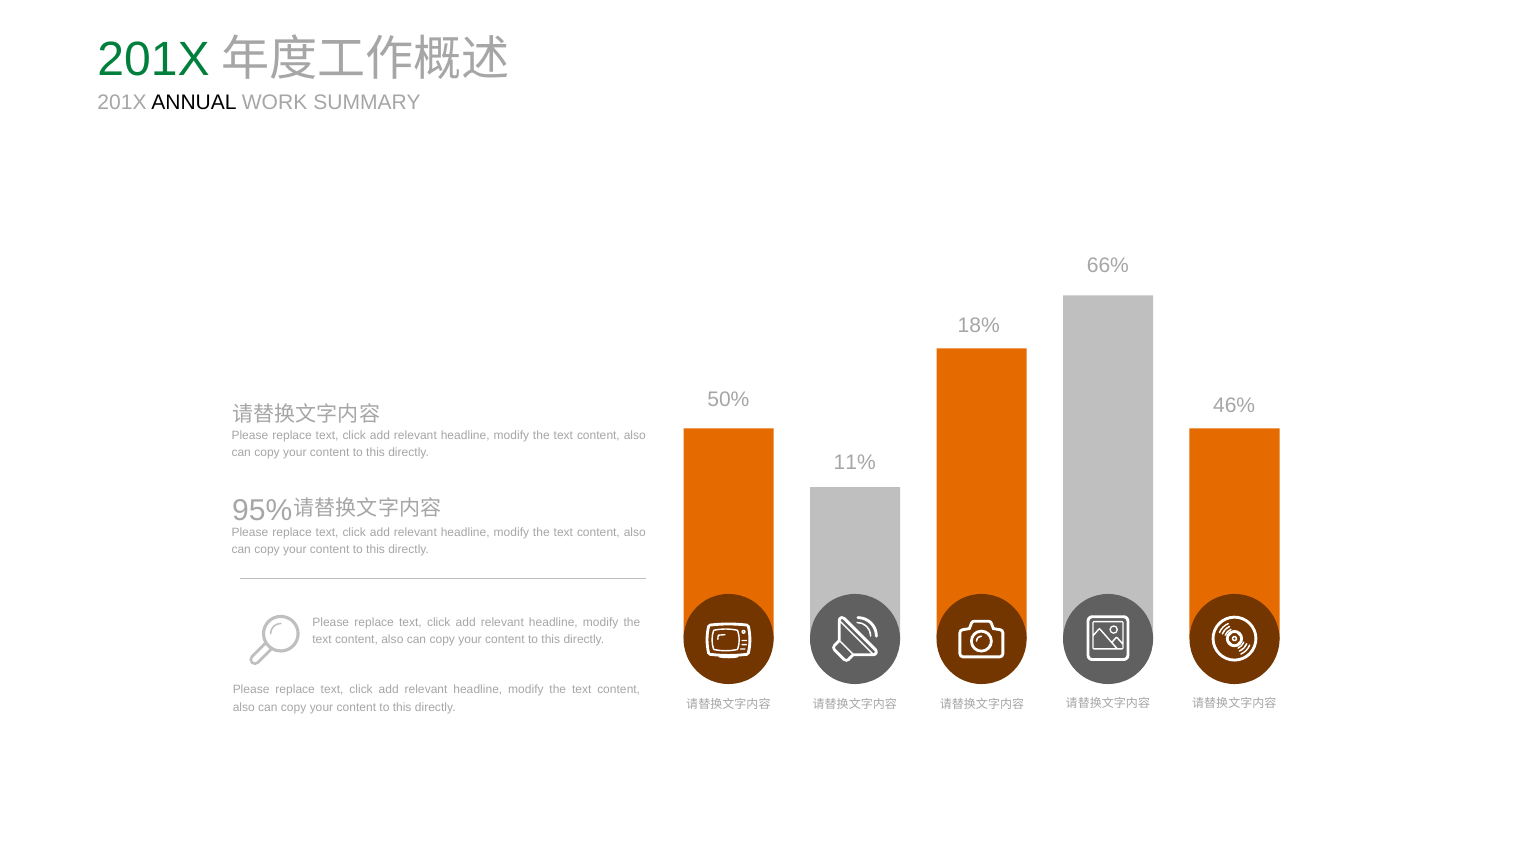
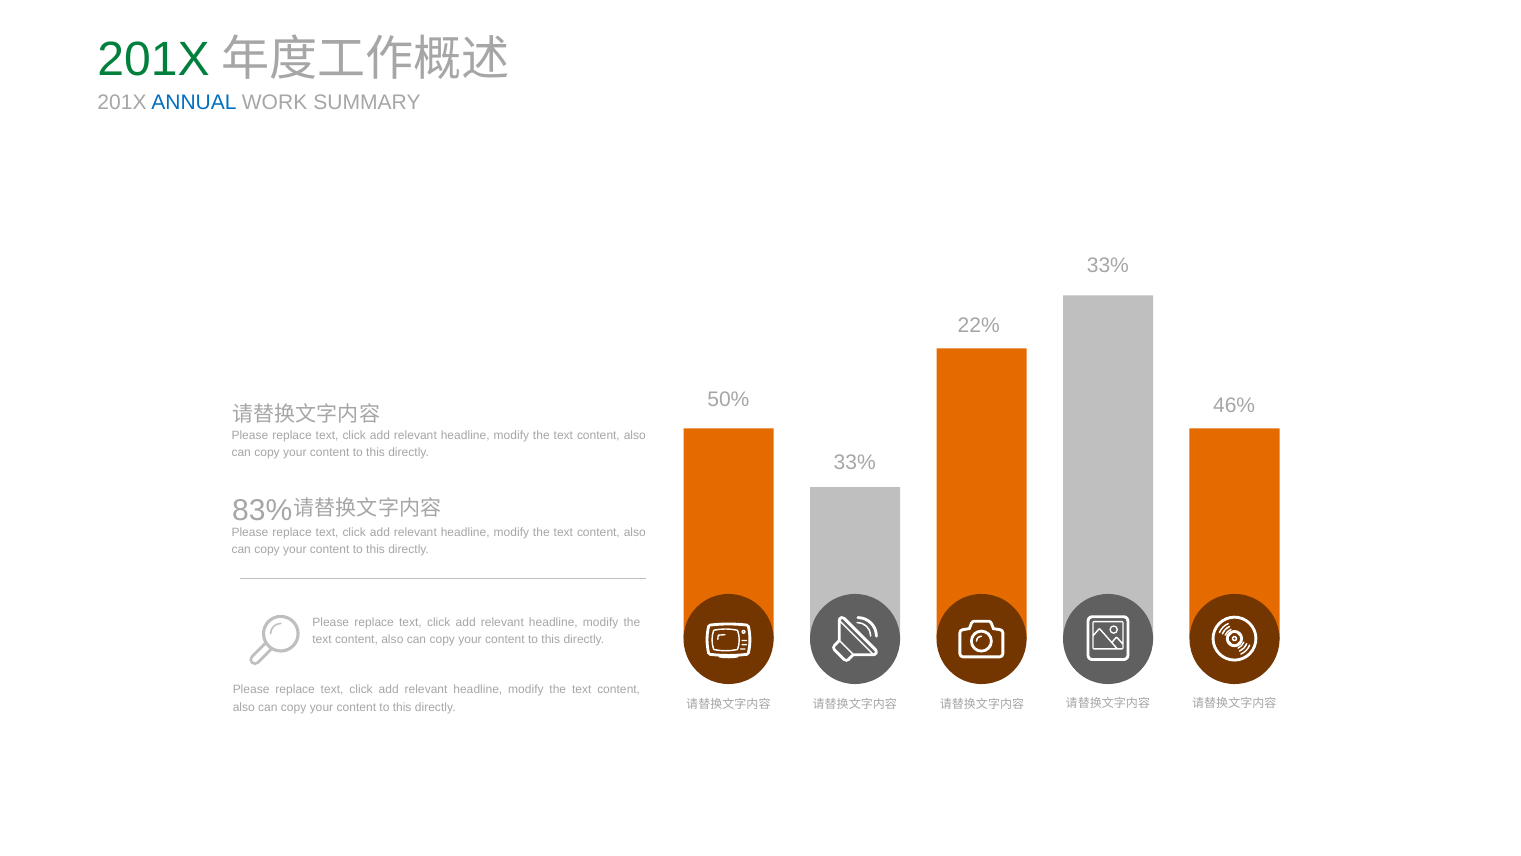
ANNUAL colour: black -> blue
66% at (1108, 266): 66% -> 33%
18%: 18% -> 22%
11% at (855, 462): 11% -> 33%
95%: 95% -> 83%
